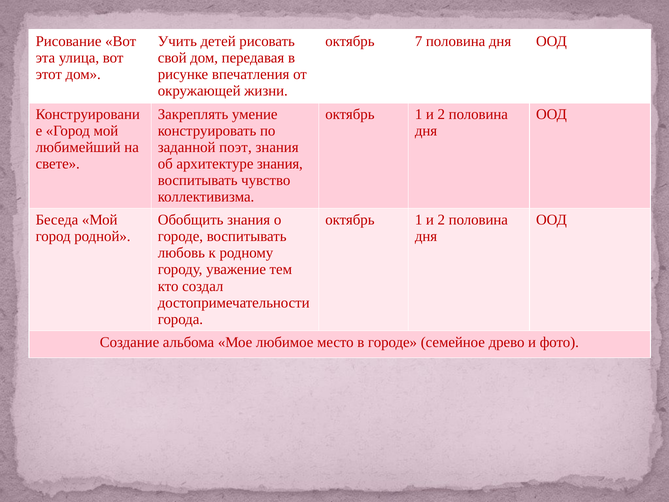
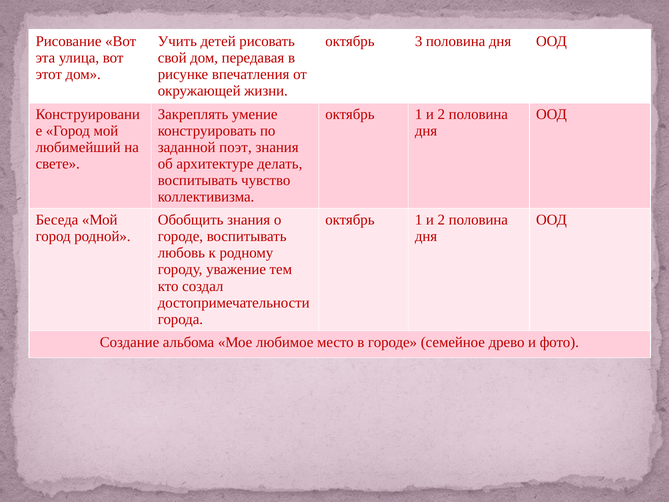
7: 7 -> 3
архитектуре знания: знания -> делать
